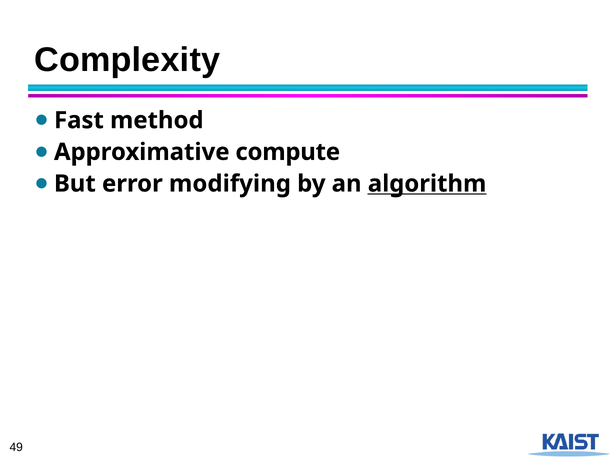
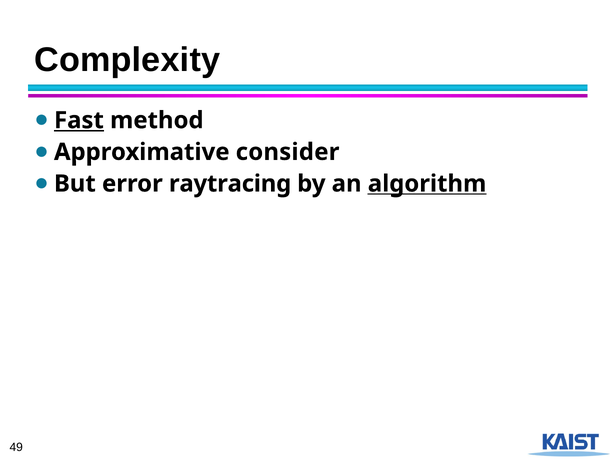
Fast underline: none -> present
compute: compute -> consider
modifying: modifying -> raytracing
